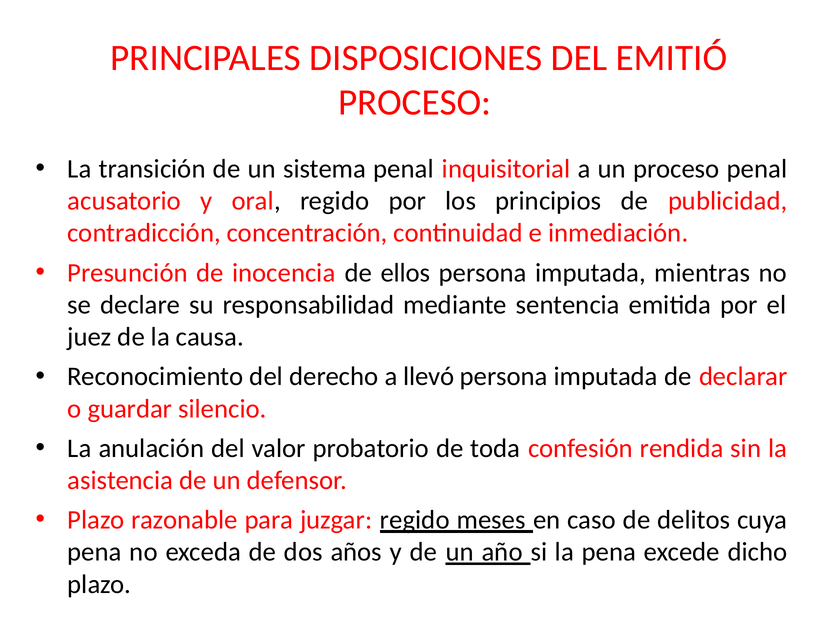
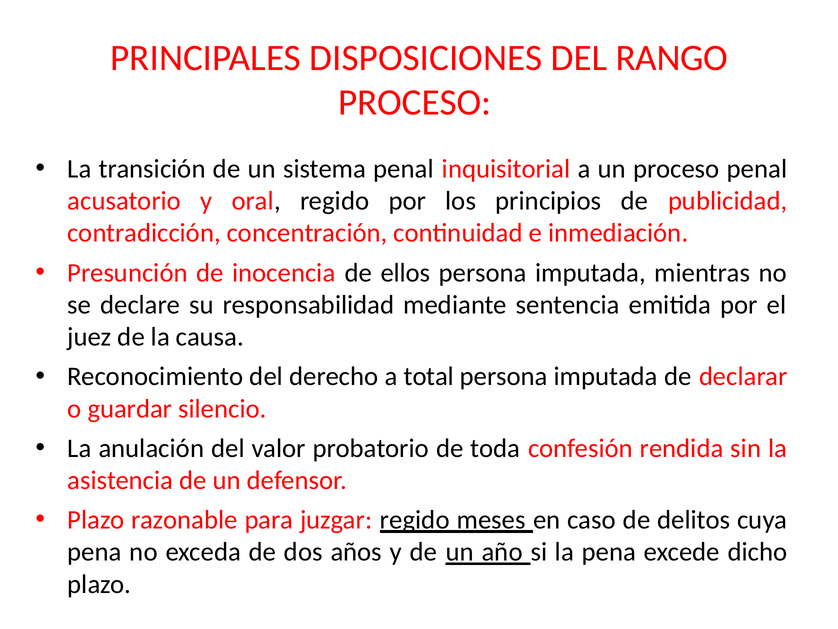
EMITIÓ: EMITIÓ -> RANGO
llevó: llevó -> total
